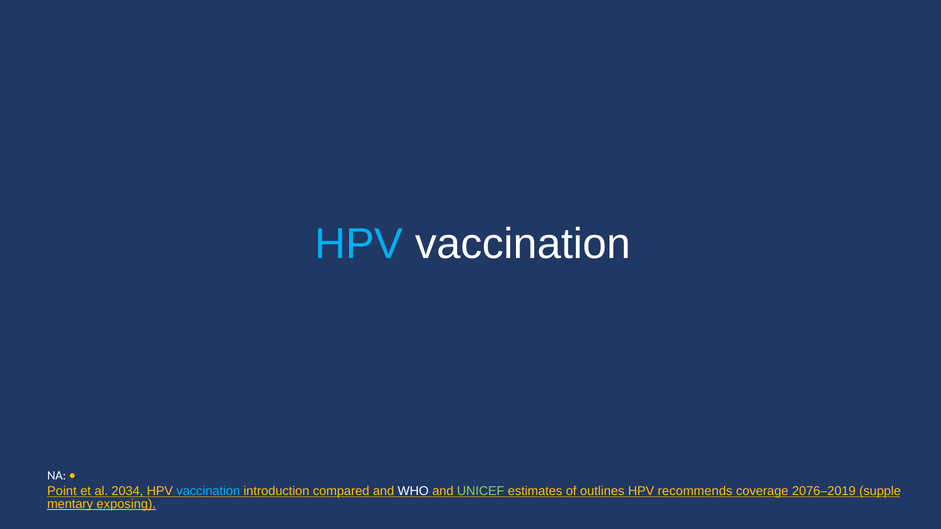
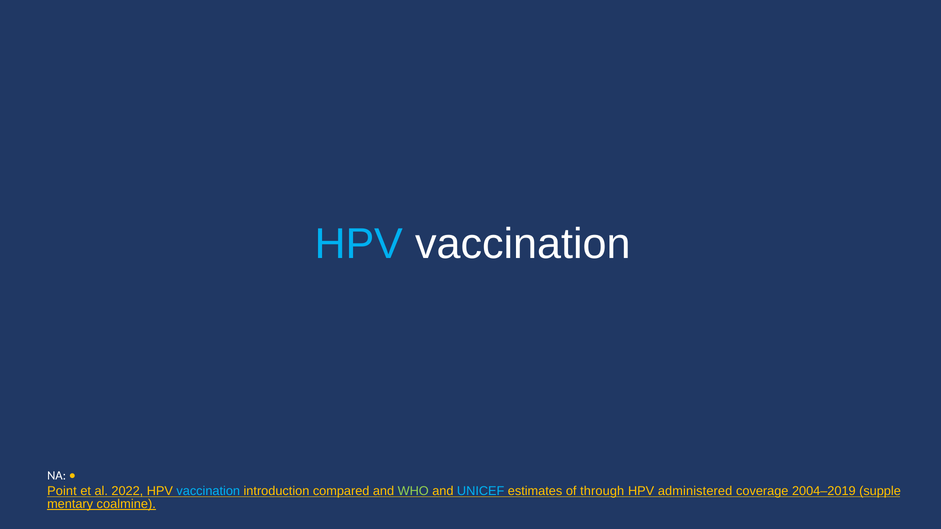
2034: 2034 -> 2022
WHO colour: white -> light green
UNICEF colour: light green -> light blue
outlines: outlines -> through
recommends: recommends -> administered
2076–2019: 2076–2019 -> 2004–2019
exposing: exposing -> coalmine
